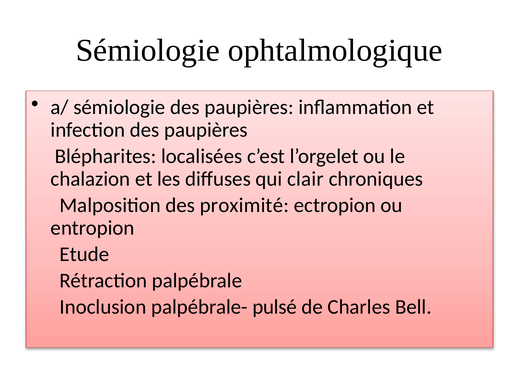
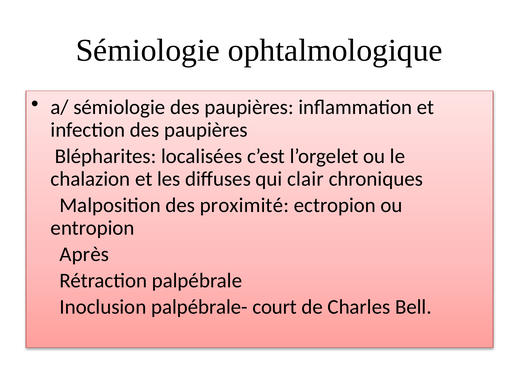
Etude: Etude -> Après
pulsé: pulsé -> court
